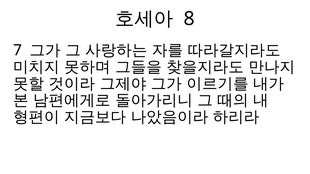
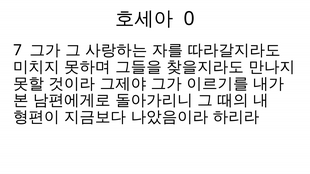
8: 8 -> 0
